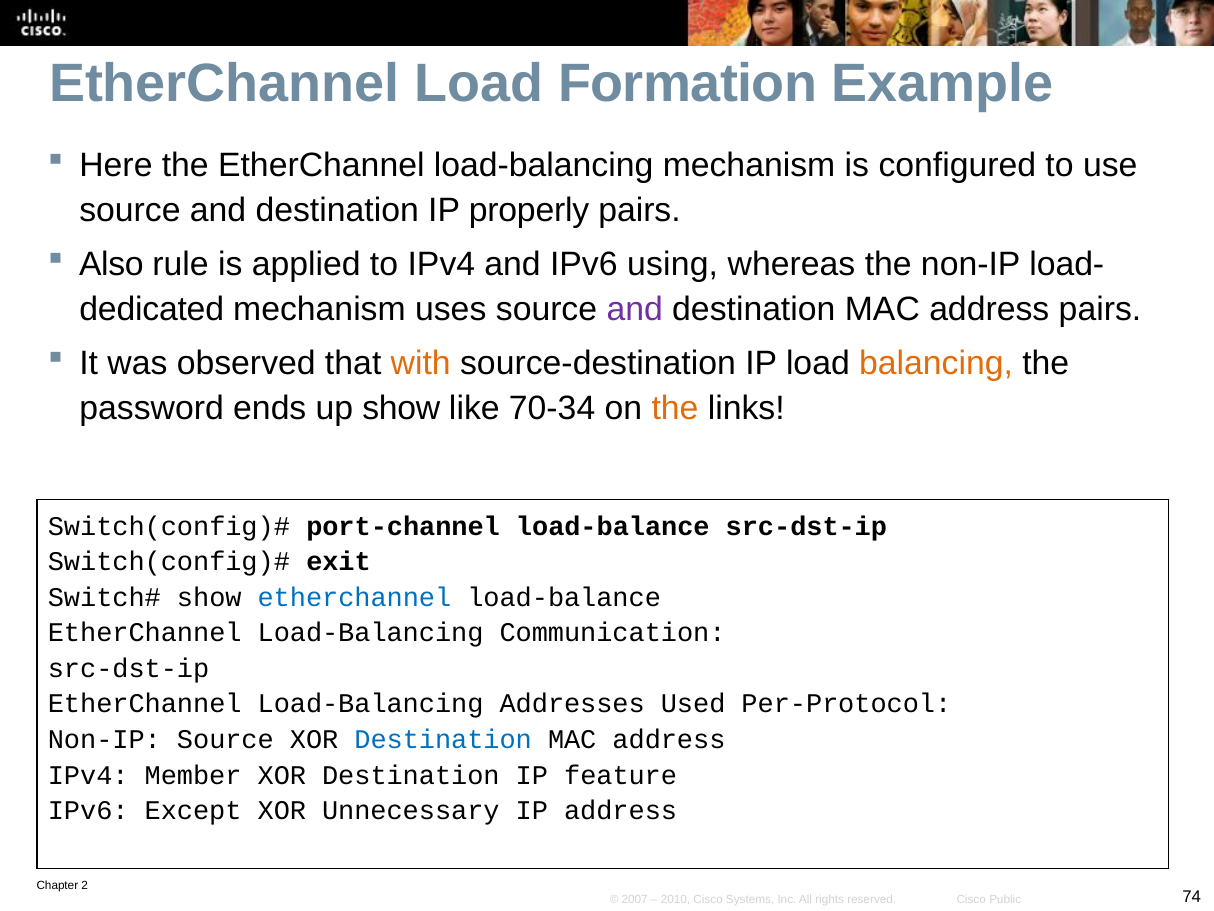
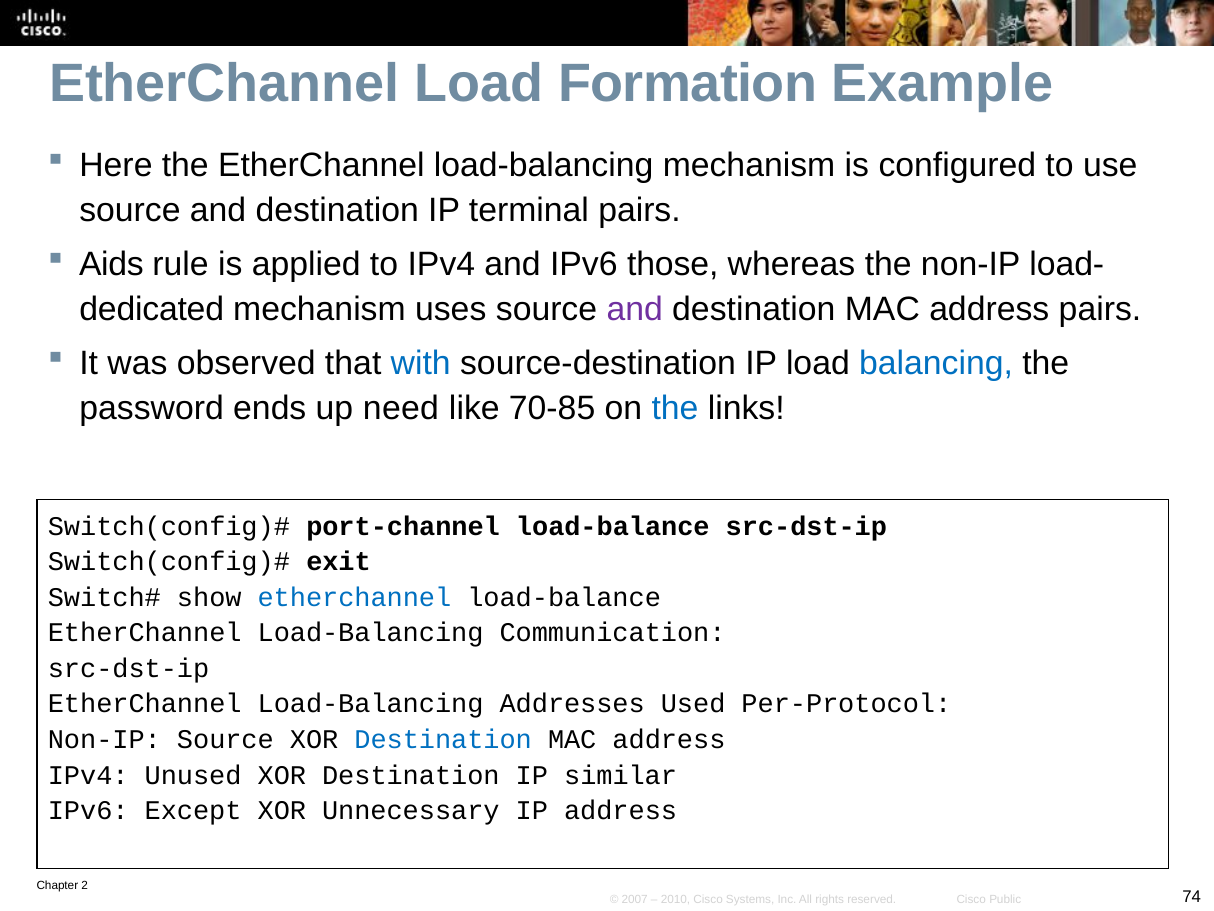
properly: properly -> terminal
Also: Also -> Aids
using: using -> those
with colour: orange -> blue
balancing colour: orange -> blue
up show: show -> need
70-34: 70-34 -> 70-85
the at (675, 408) colour: orange -> blue
Member: Member -> Unused
feature: feature -> similar
